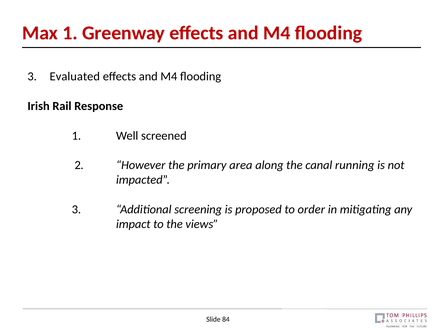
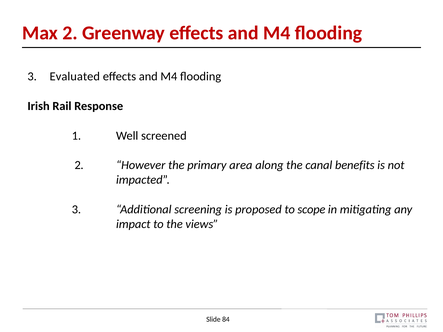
Max 1: 1 -> 2
running: running -> benefits
order: order -> scope
